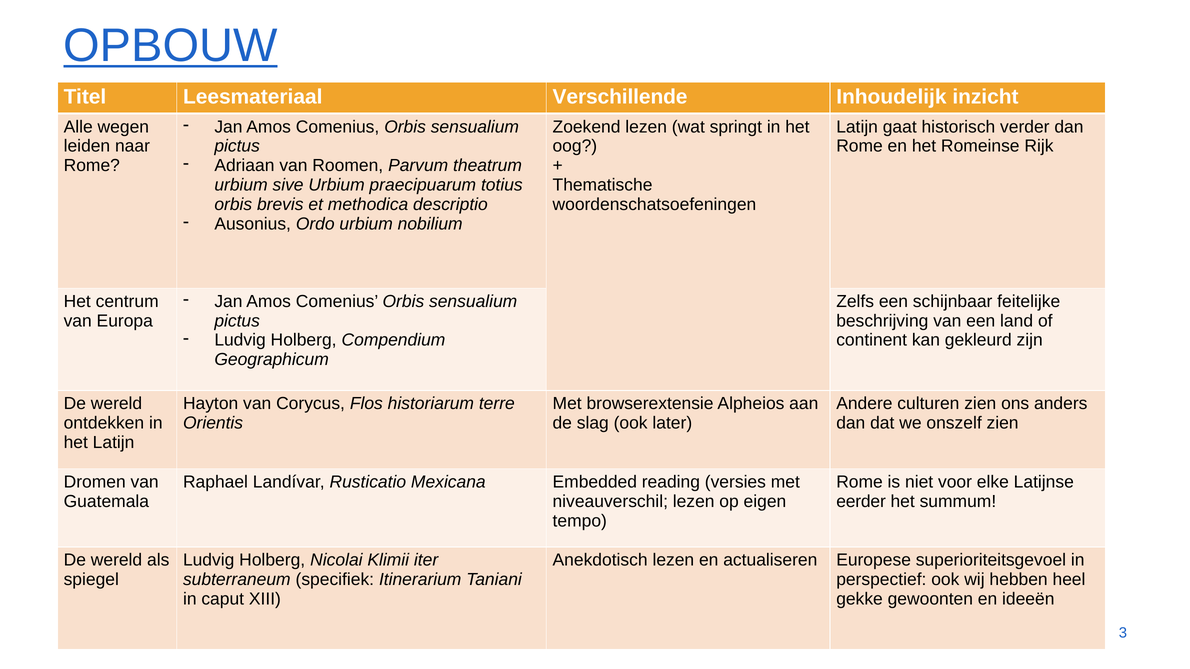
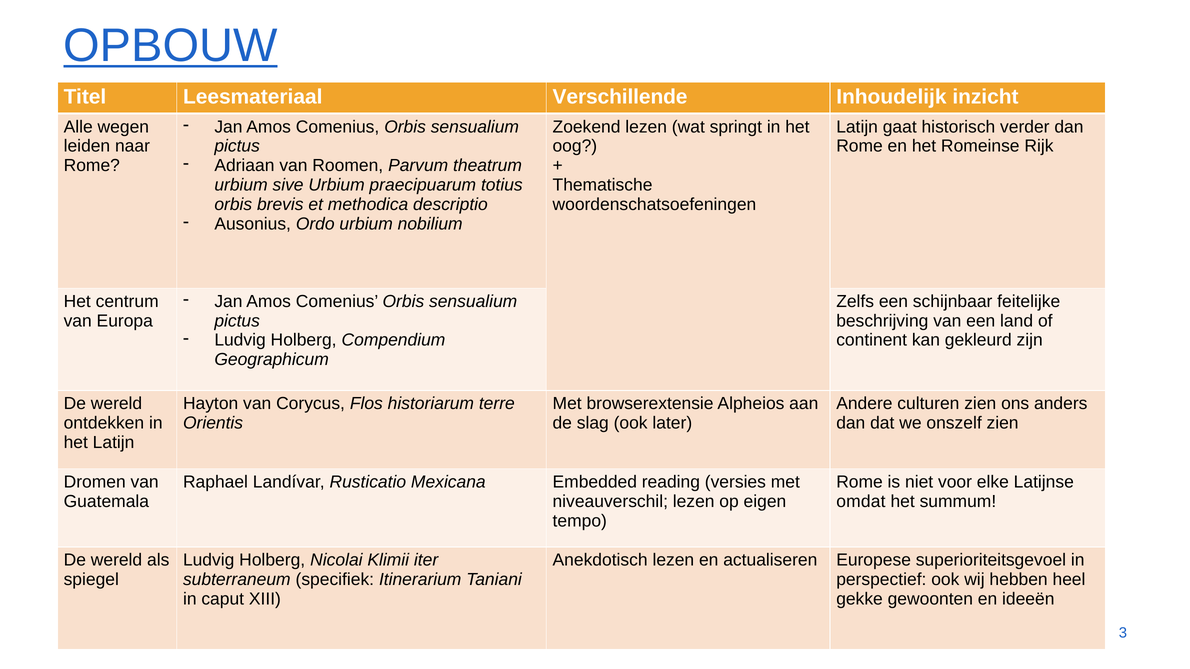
eerder: eerder -> omdat
